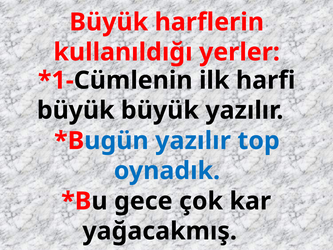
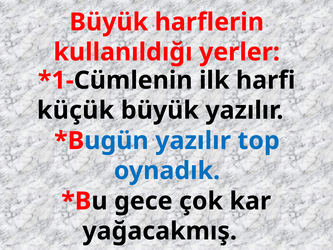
büyük at (76, 110): büyük -> küçük
